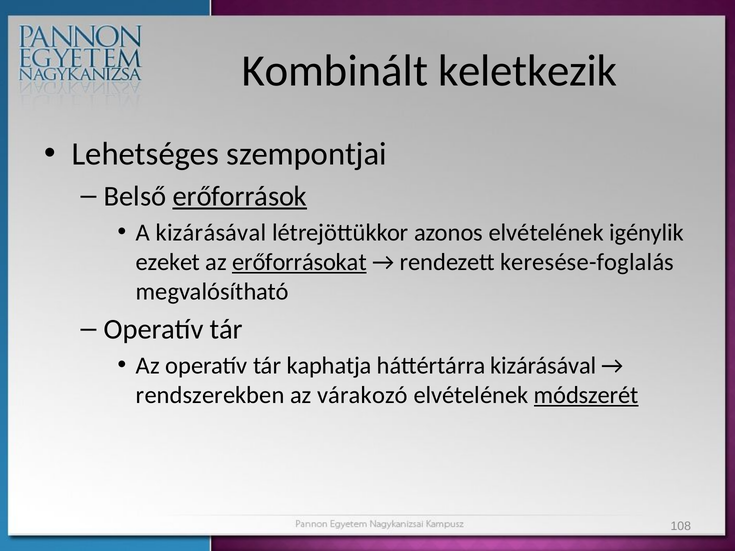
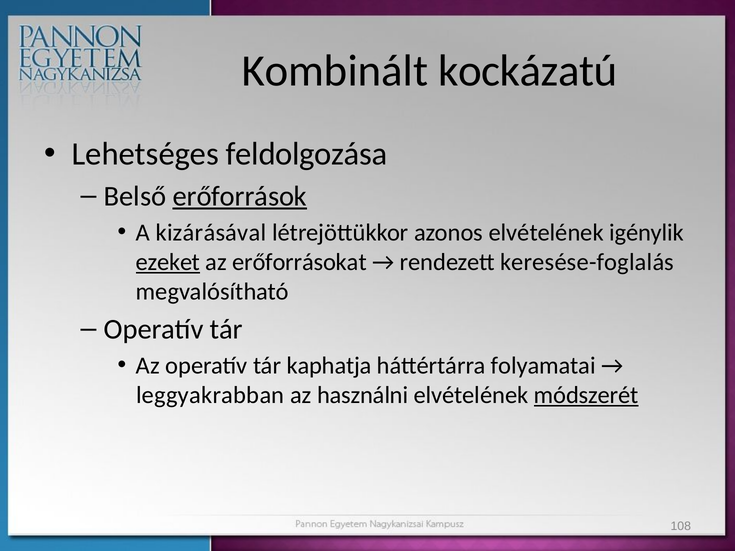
keletkezik: keletkezik -> kockázatú
szempontjai: szempontjai -> feldolgozása
ezeket underline: none -> present
erőforrásokat underline: present -> none
háttértárra kizárásával: kizárásával -> folyamatai
rendszerekben: rendszerekben -> leggyakrabban
várakozó: várakozó -> használni
